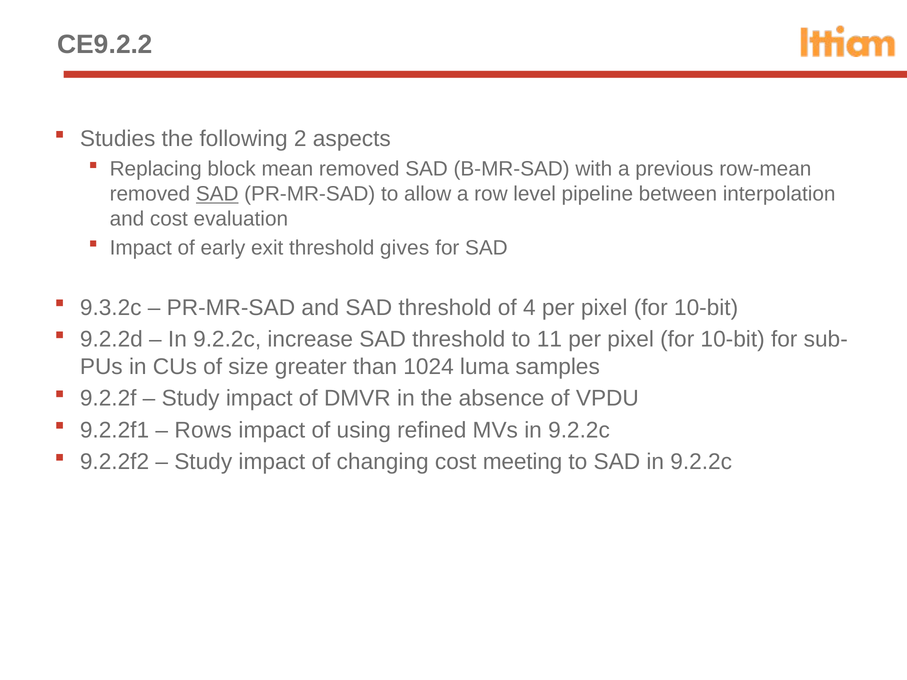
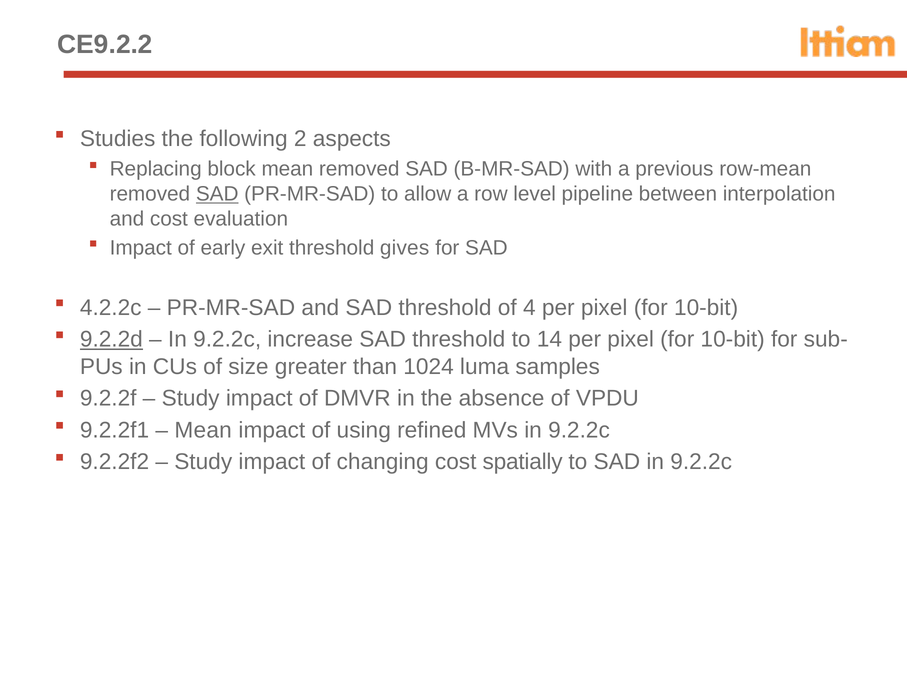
9.3.2c: 9.3.2c -> 4.2.2c
9.2.2d underline: none -> present
11: 11 -> 14
Rows at (203, 430): Rows -> Mean
meeting: meeting -> spatially
